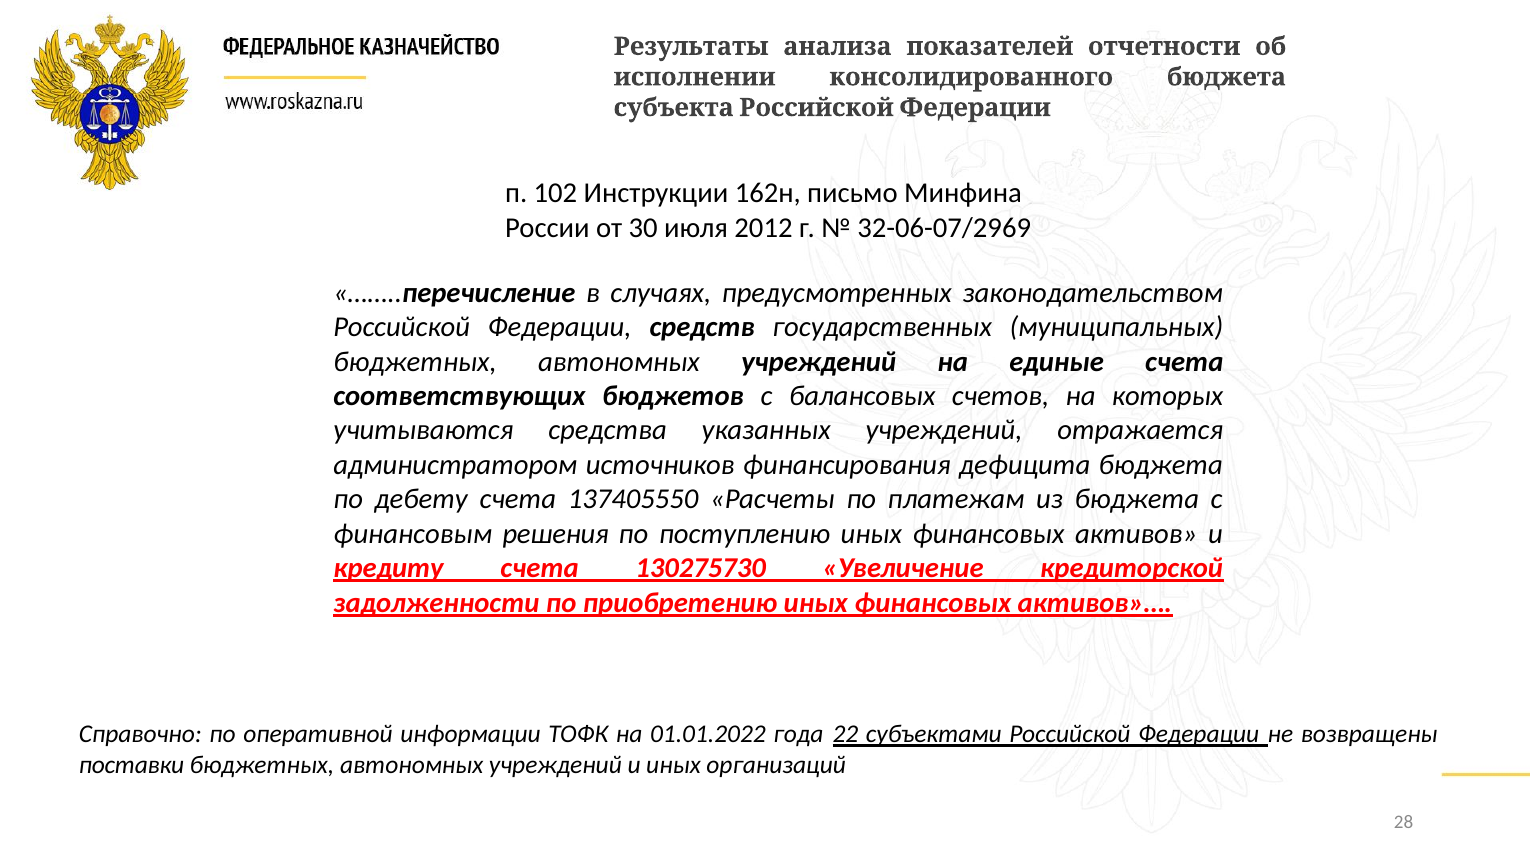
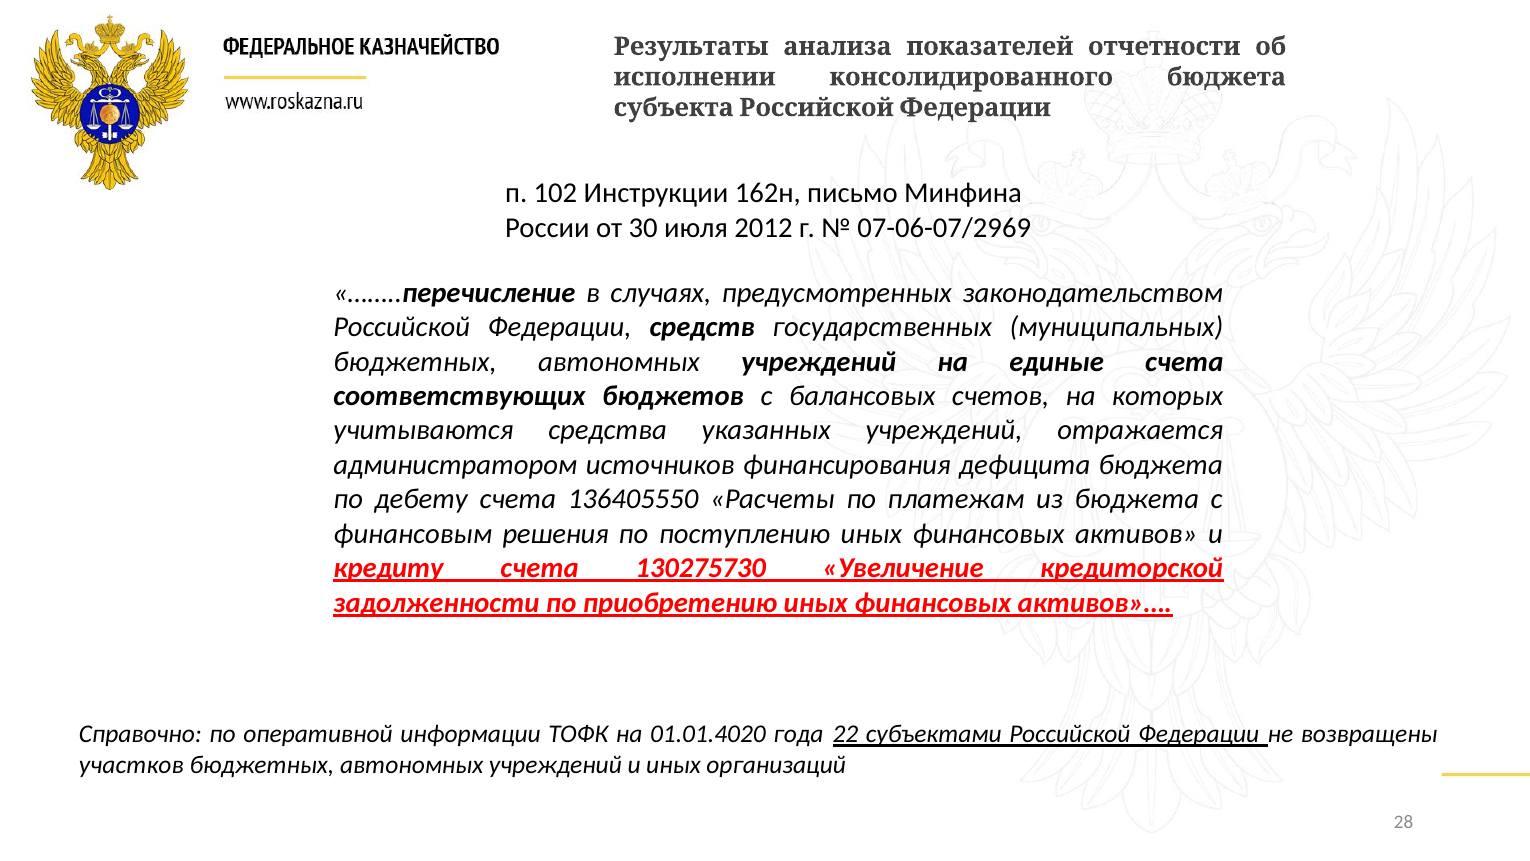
32-06-07/2969: 32-06-07/2969 -> 07-06-07/2969
137405550: 137405550 -> 136405550
01.01.2022: 01.01.2022 -> 01.01.4020
поставки: поставки -> участков
